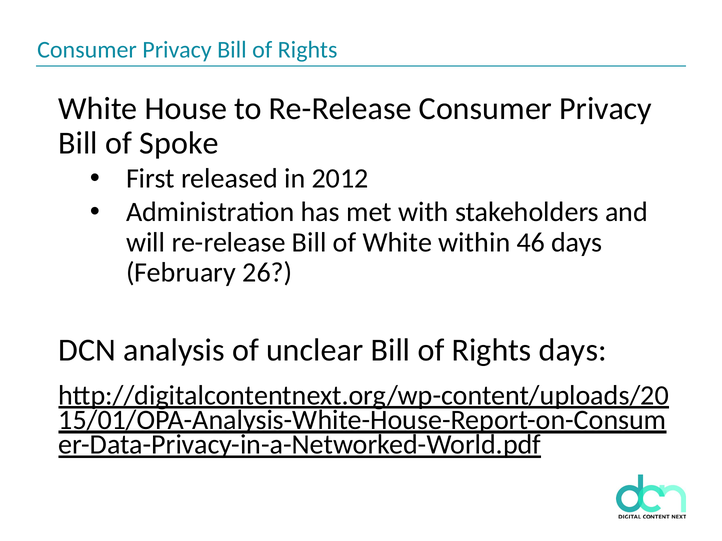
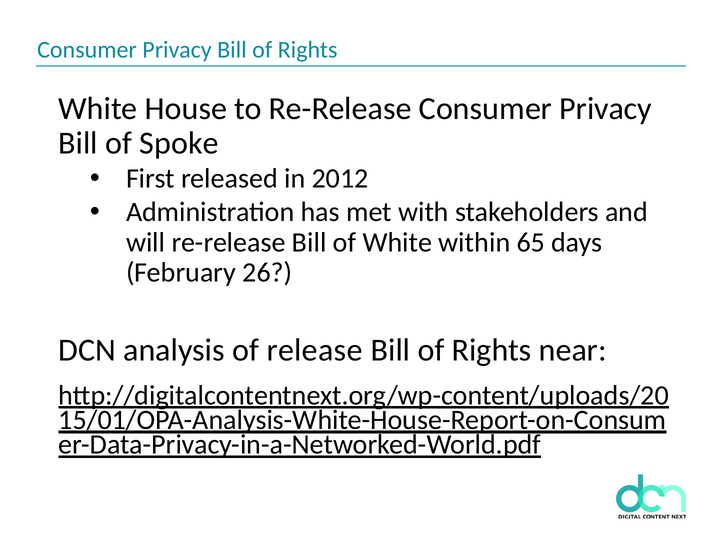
46: 46 -> 65
unclear: unclear -> release
Rights days: days -> near
